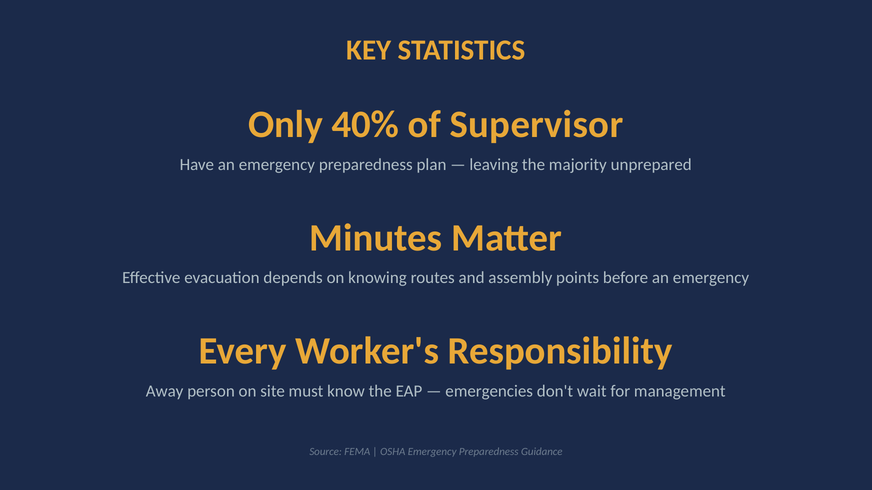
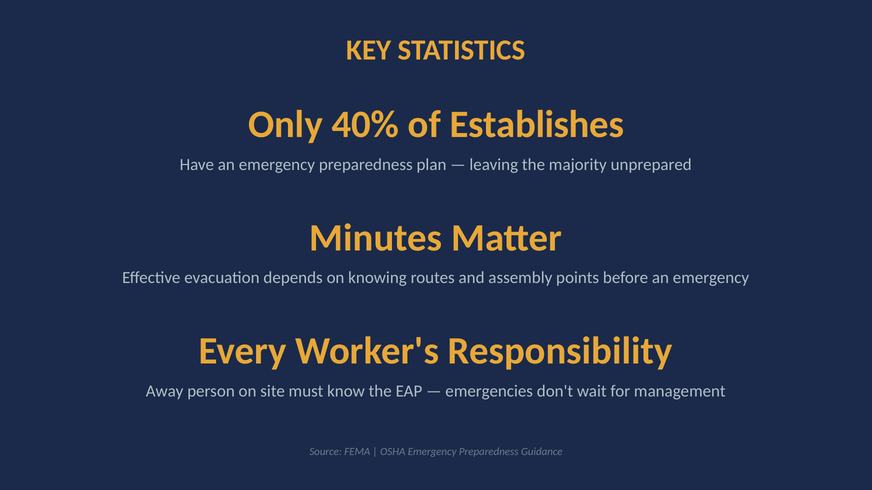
Supervisor: Supervisor -> Establishes
